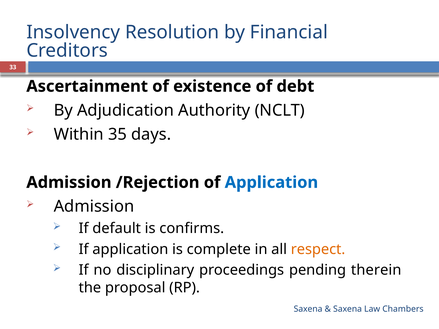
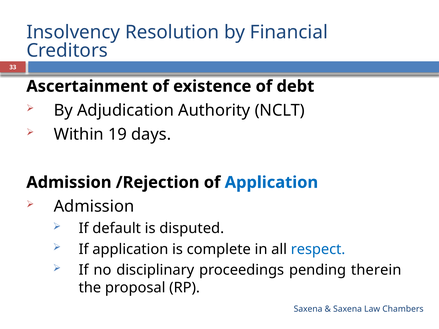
35: 35 -> 19
confirms: confirms -> disputed
respect colour: orange -> blue
